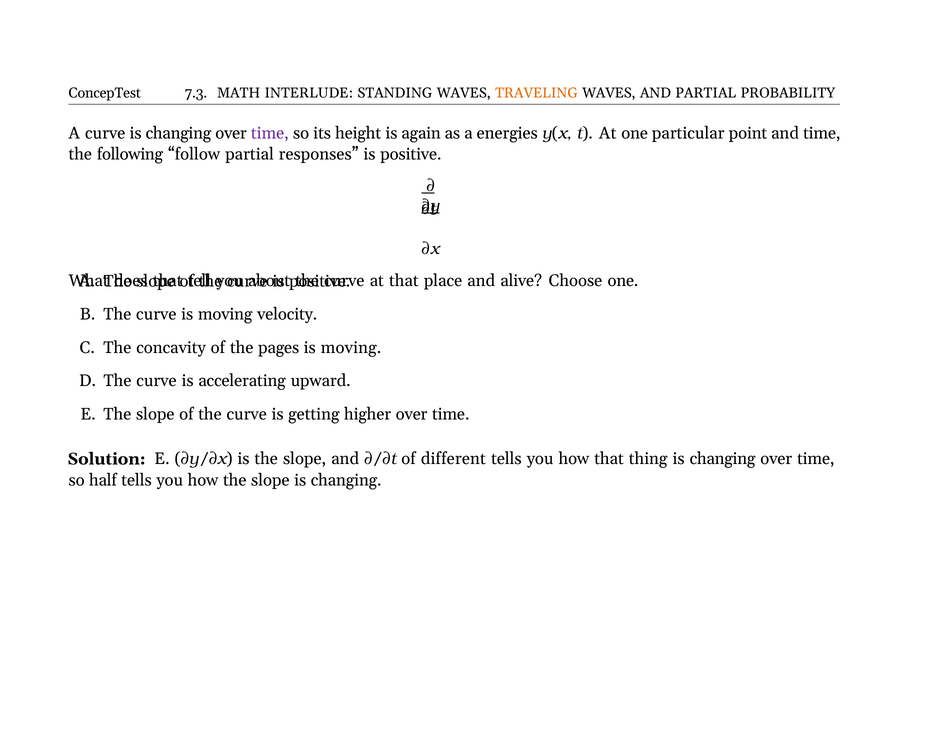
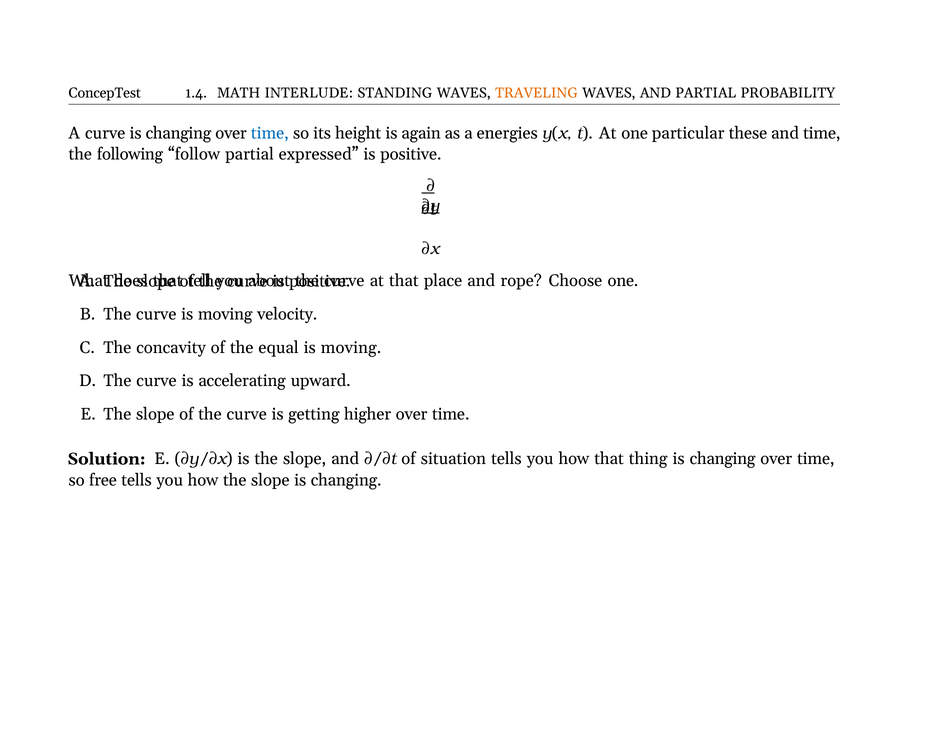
7.3: 7.3 -> 1.4
time at (270, 133) colour: purple -> blue
point: point -> these
responses: responses -> expressed
alive: alive -> rope
pages: pages -> equal
different: different -> situation
half: half -> free
